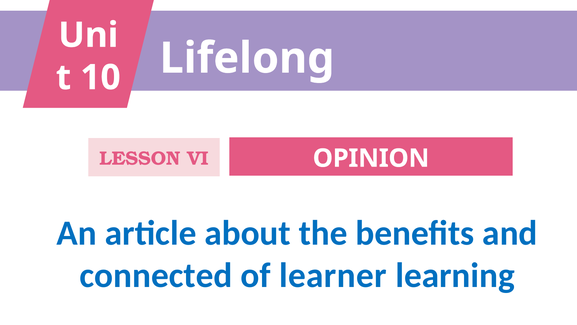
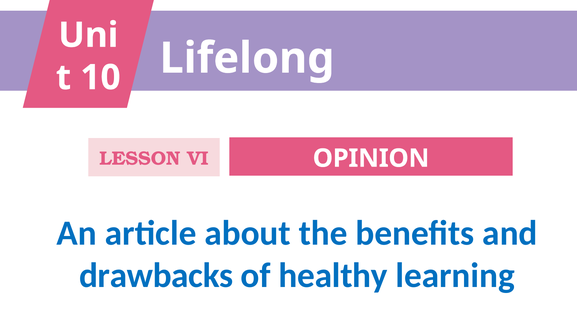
connected: connected -> drawbacks
learner: learner -> healthy
